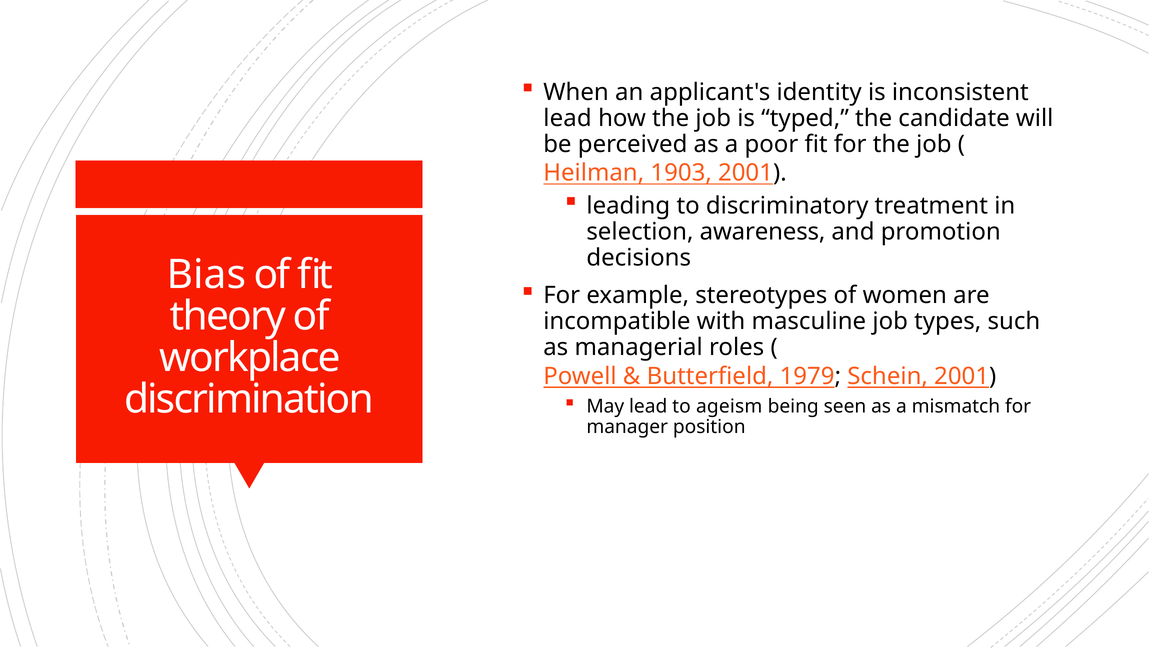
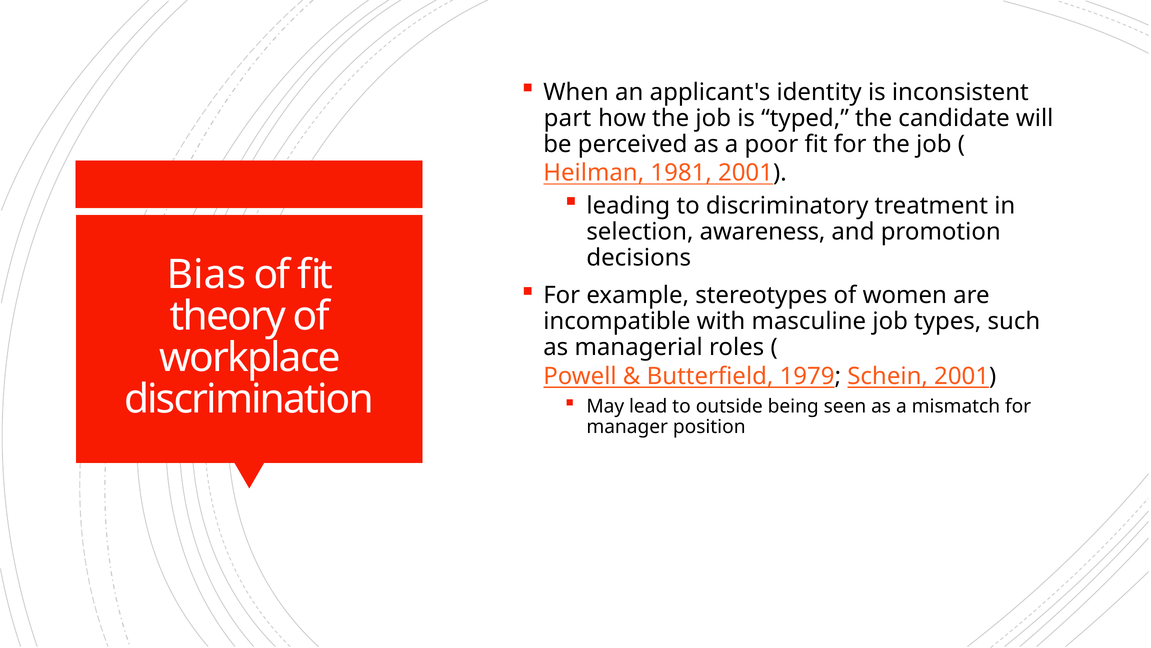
lead at (567, 118): lead -> part
1903: 1903 -> 1981
ageism: ageism -> outside
